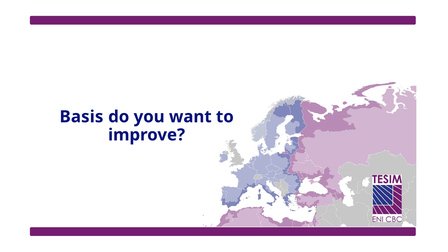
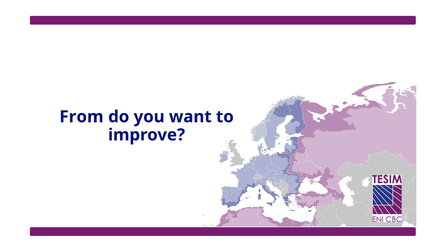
Basis: Basis -> From
